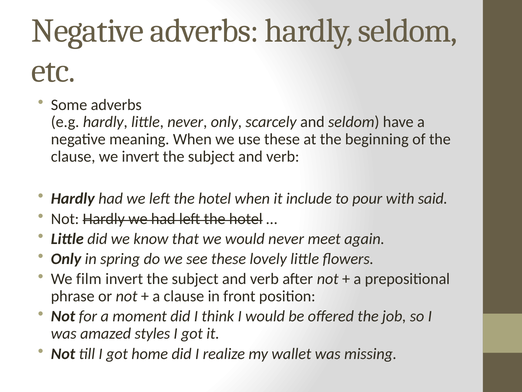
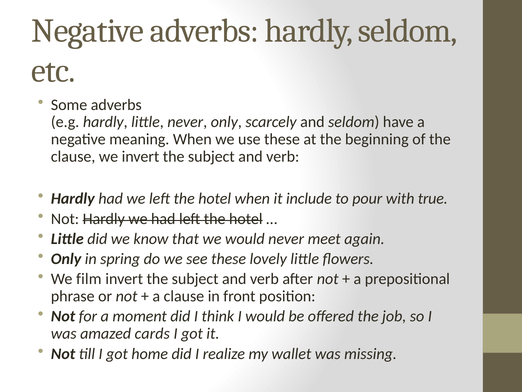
said: said -> true
styles: styles -> cards
